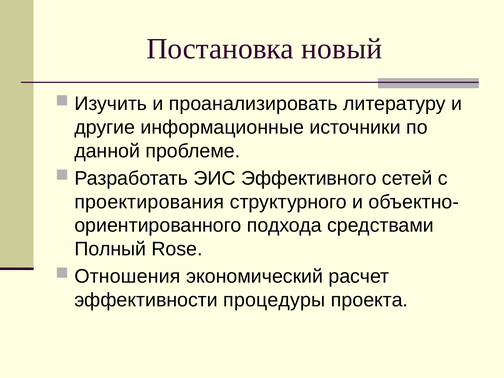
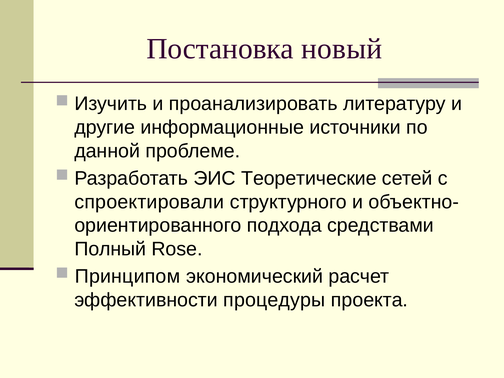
Эффективного: Эффективного -> Теоретические
проектирования: проектирования -> спроектировали
Отношения: Отношения -> Принципом
